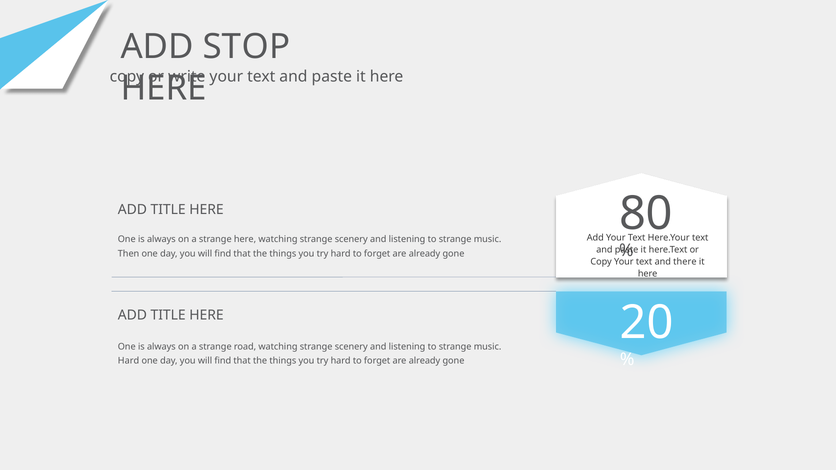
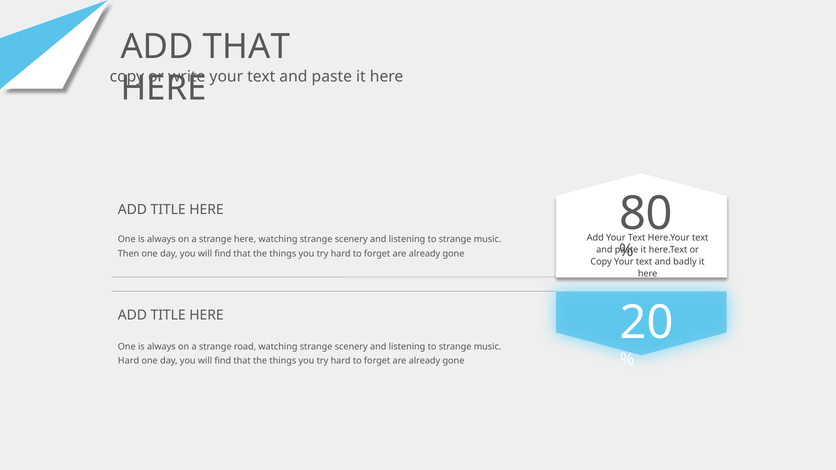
ADD STOP: STOP -> THAT
there: there -> badly
